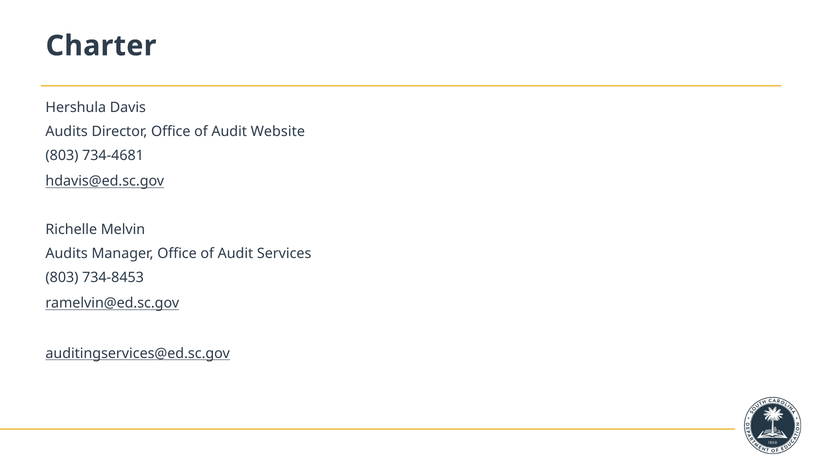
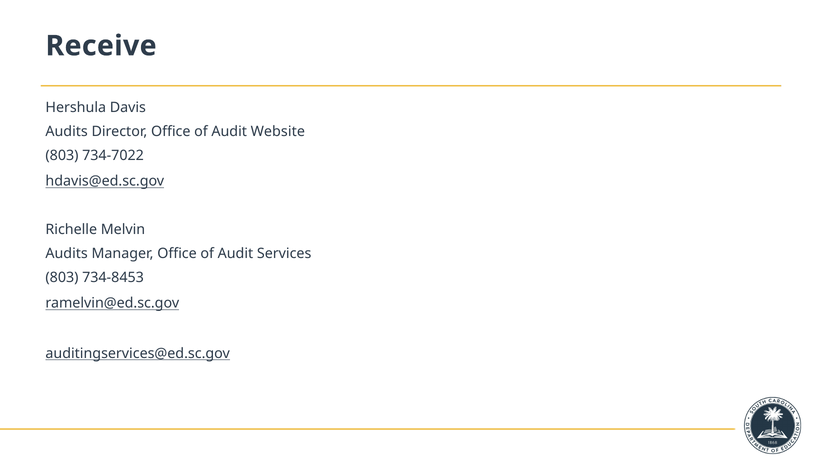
Charter: Charter -> Receive
734-4681: 734-4681 -> 734-7022
